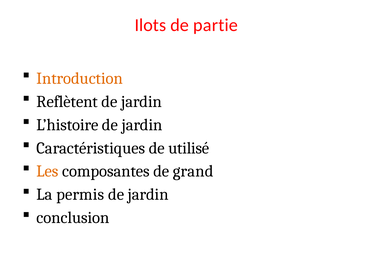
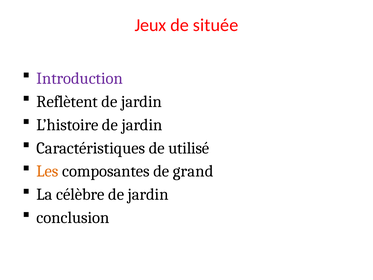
Ilots: Ilots -> Jeux
partie: partie -> située
Introduction colour: orange -> purple
permis: permis -> célèbre
